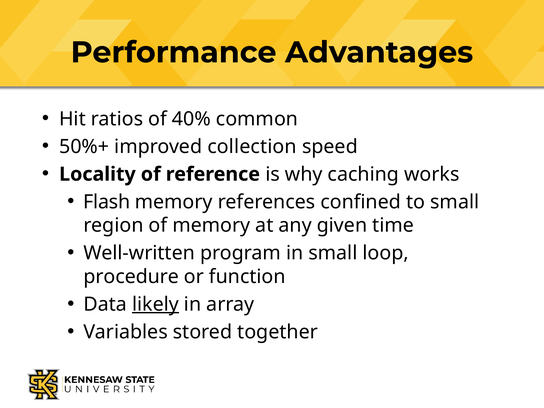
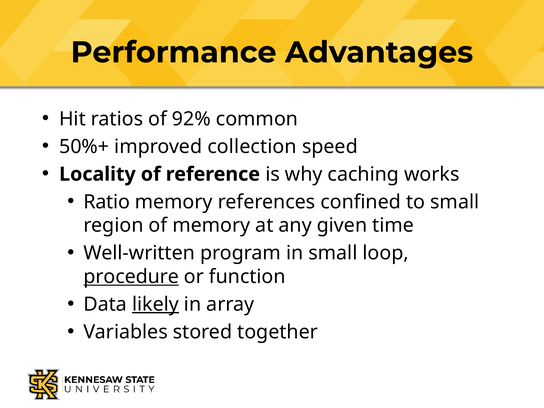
40%: 40% -> 92%
Flash: Flash -> Ratio
procedure underline: none -> present
